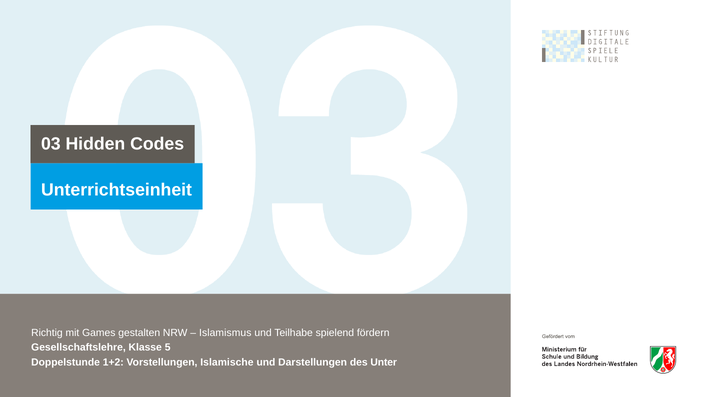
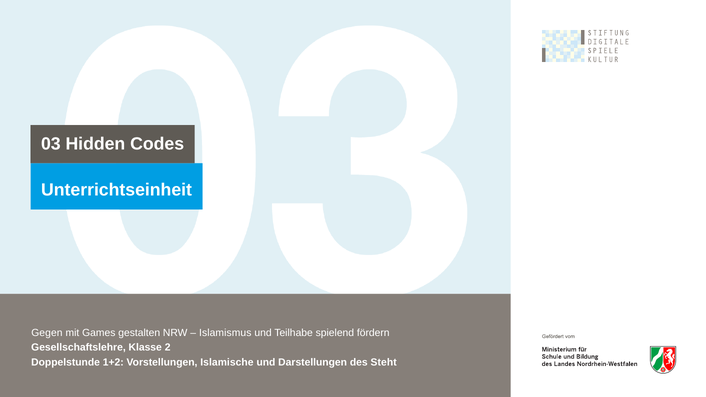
Richtig: Richtig -> Gegen
5: 5 -> 2
Unter: Unter -> Steht
